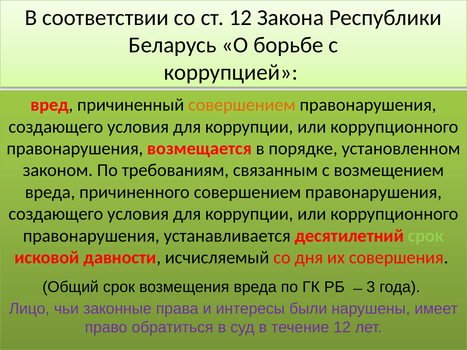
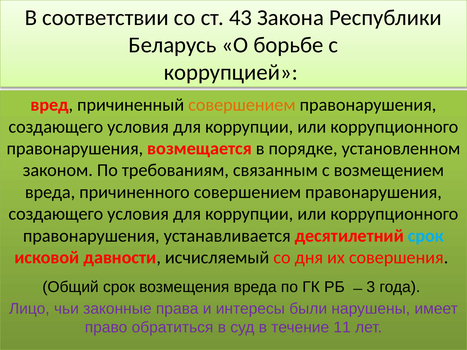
ст 12: 12 -> 43
срок at (426, 236) colour: light green -> light blue
течение 12: 12 -> 11
